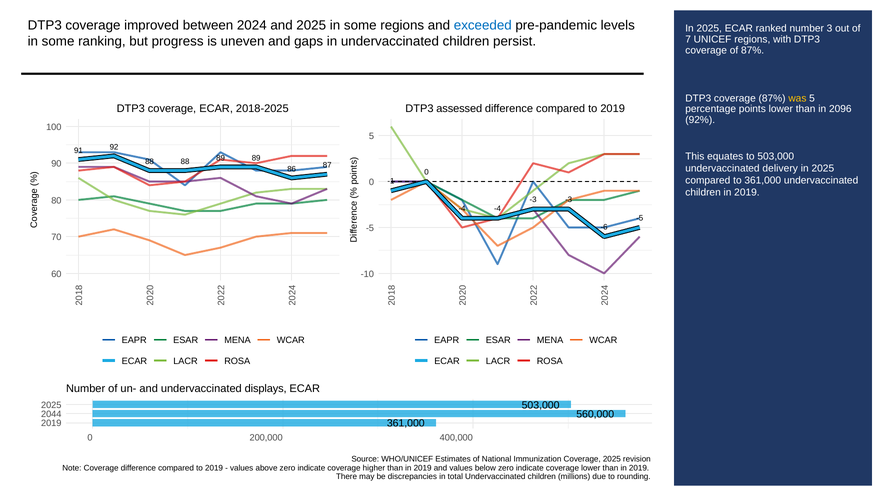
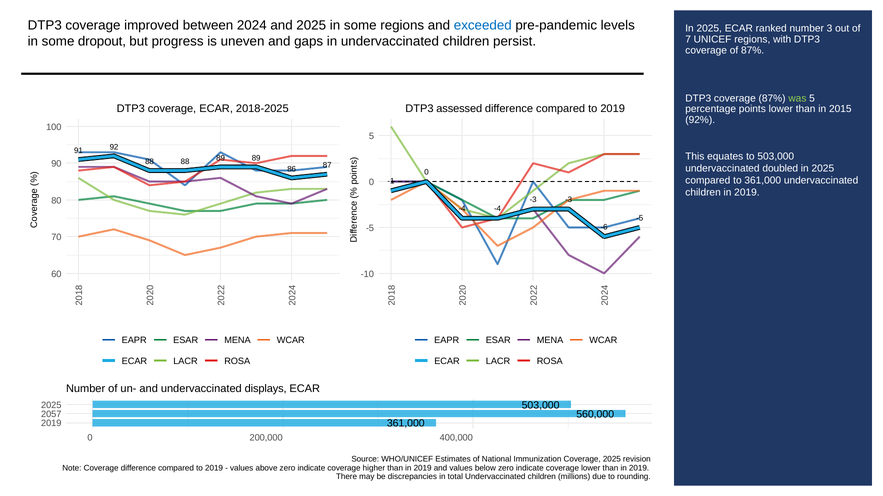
ranking: ranking -> dropout
was colour: yellow -> light green
2096: 2096 -> 2015
delivery: delivery -> doubled
2044: 2044 -> 2057
